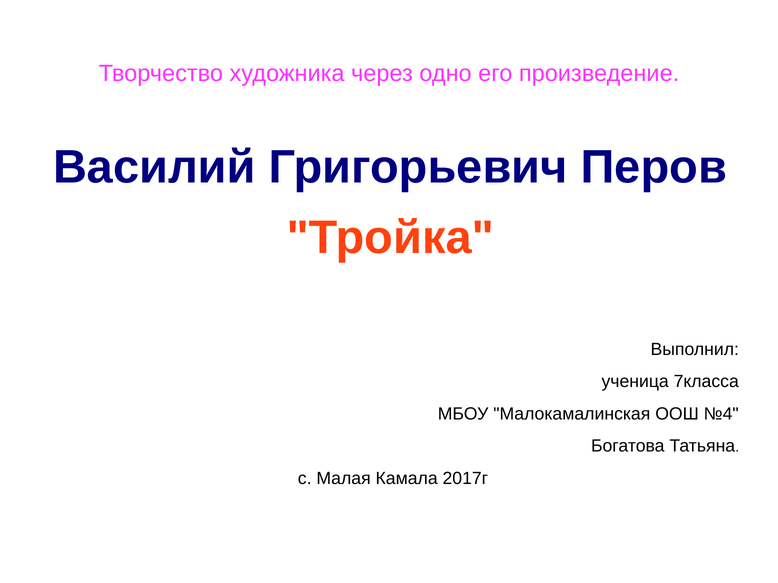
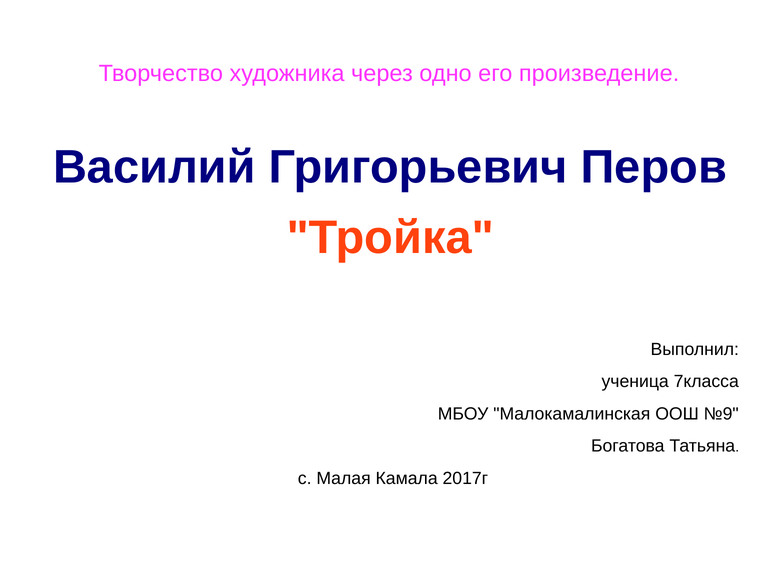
№4: №4 -> №9
